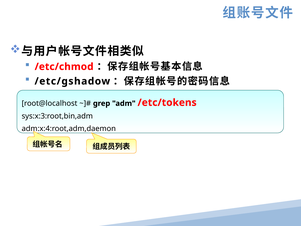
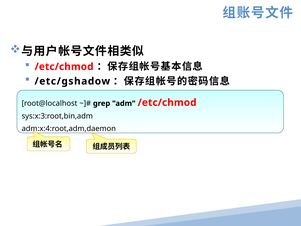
adm /etc/tokens: /etc/tokens -> /etc/chmod
